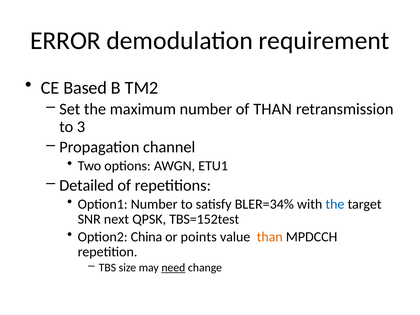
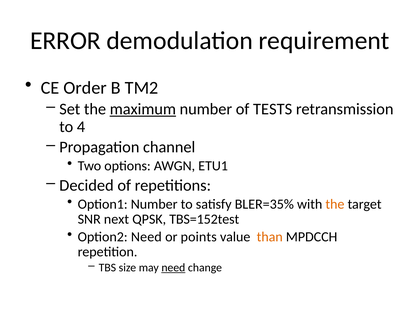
Based: Based -> Order
maximum underline: none -> present
of THAN: THAN -> TESTS
3: 3 -> 4
Detailed: Detailed -> Decided
BLER=34%: BLER=34% -> BLER=35%
the at (335, 204) colour: blue -> orange
Option2 China: China -> Need
